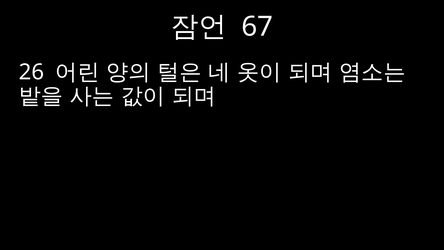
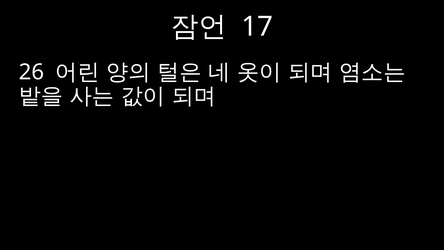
67: 67 -> 17
